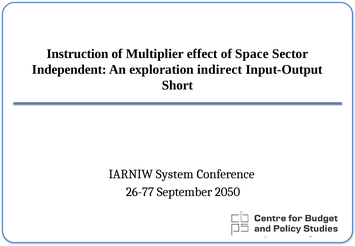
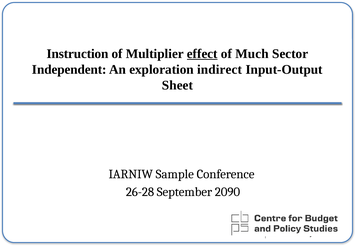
effect underline: none -> present
Space: Space -> Much
Short: Short -> Sheet
System: System -> Sample
26-77: 26-77 -> 26-28
2050: 2050 -> 2090
